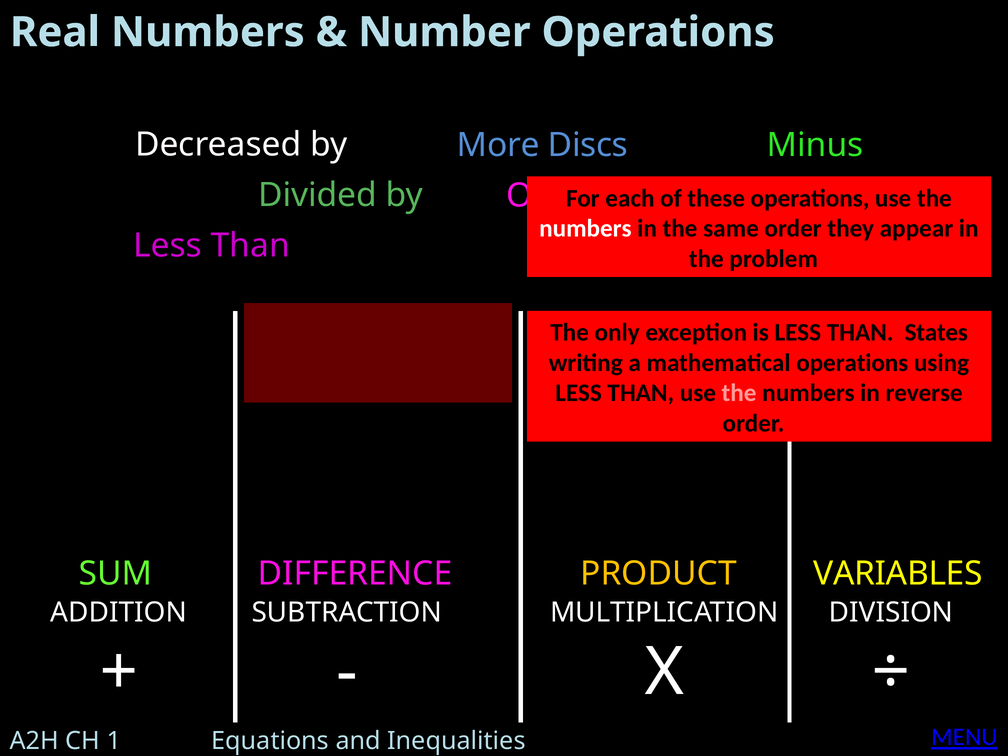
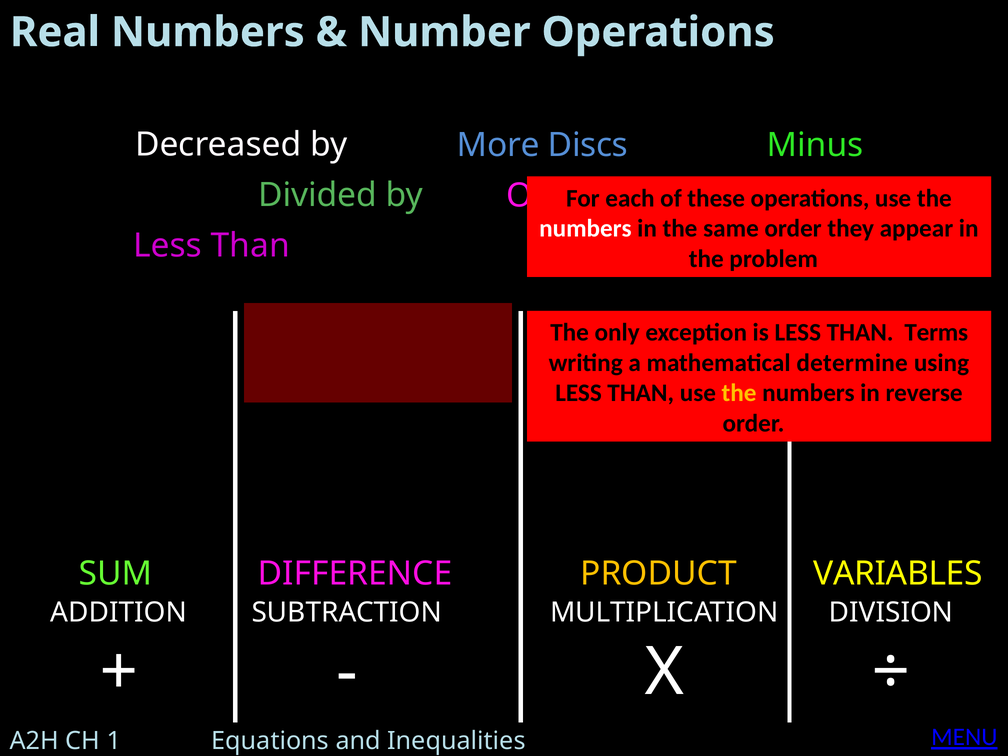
States: States -> Terms
mathematical operations: operations -> determine
the at (739, 393) colour: pink -> yellow
